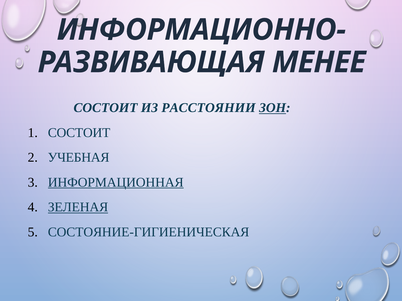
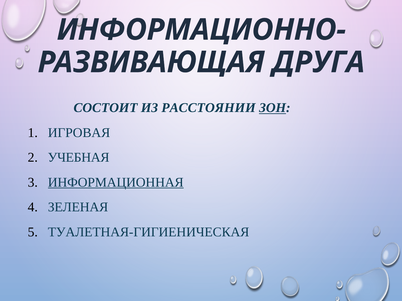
МЕНЕЕ: МЕНЕЕ -> ДРУГА
СОСТОИТ at (79, 133): СОСТОИТ -> ИГРОВАЯ
ЗЕЛЕНАЯ underline: present -> none
СОСТОЯНИЕ-ГИГИЕНИЧЕСКАЯ: СОСТОЯНИЕ-ГИГИЕНИЧЕСКАЯ -> ТУАЛЕТНАЯ-ГИГИЕНИЧЕСКАЯ
